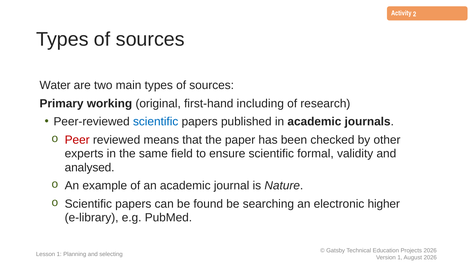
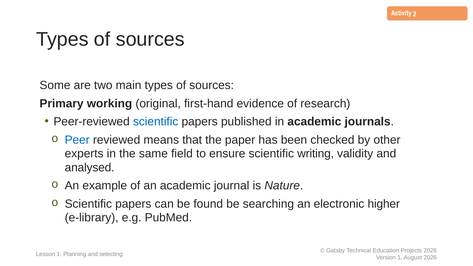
Water: Water -> Some
including: including -> evidence
Peer colour: red -> blue
formal: formal -> writing
